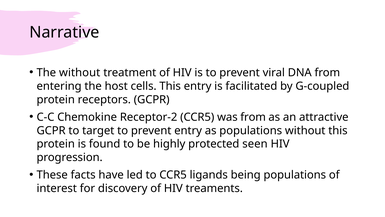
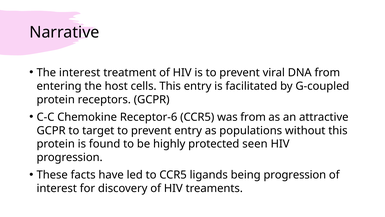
The without: without -> interest
Receptor-2: Receptor-2 -> Receptor-6
being populations: populations -> progression
